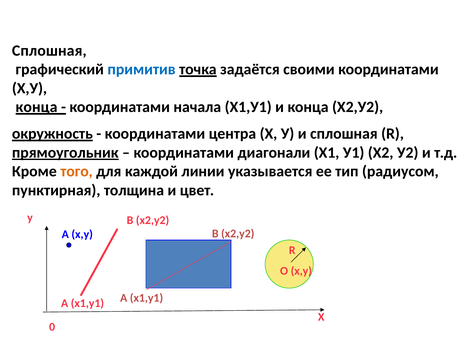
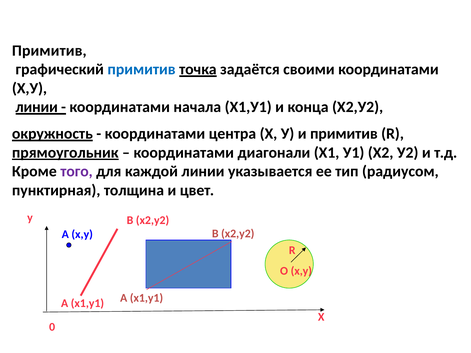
Сплошная at (49, 51): Сплошная -> Примитив
конца at (36, 107): конца -> линии
и сплошная: сплошная -> примитив
того colour: orange -> purple
